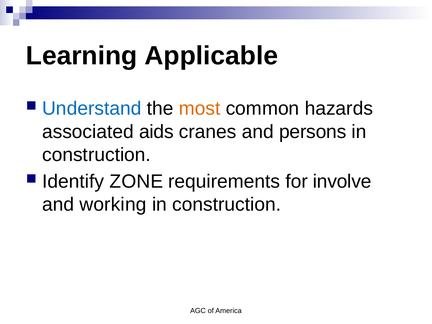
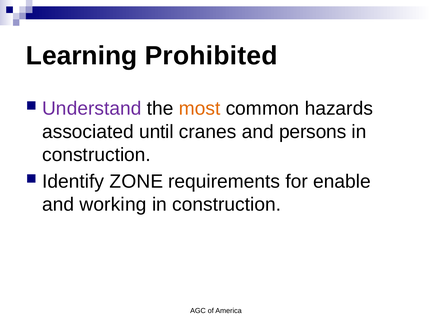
Applicable: Applicable -> Prohibited
Understand colour: blue -> purple
aids: aids -> until
involve: involve -> enable
